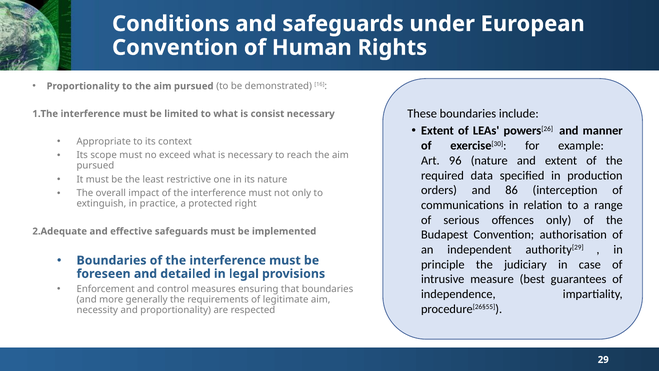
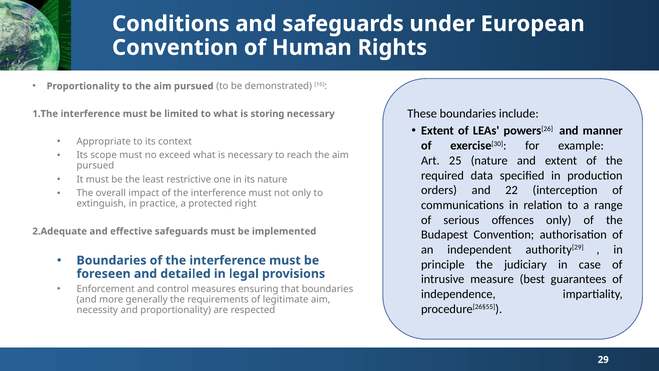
consist: consist -> storing
96: 96 -> 25
86: 86 -> 22
